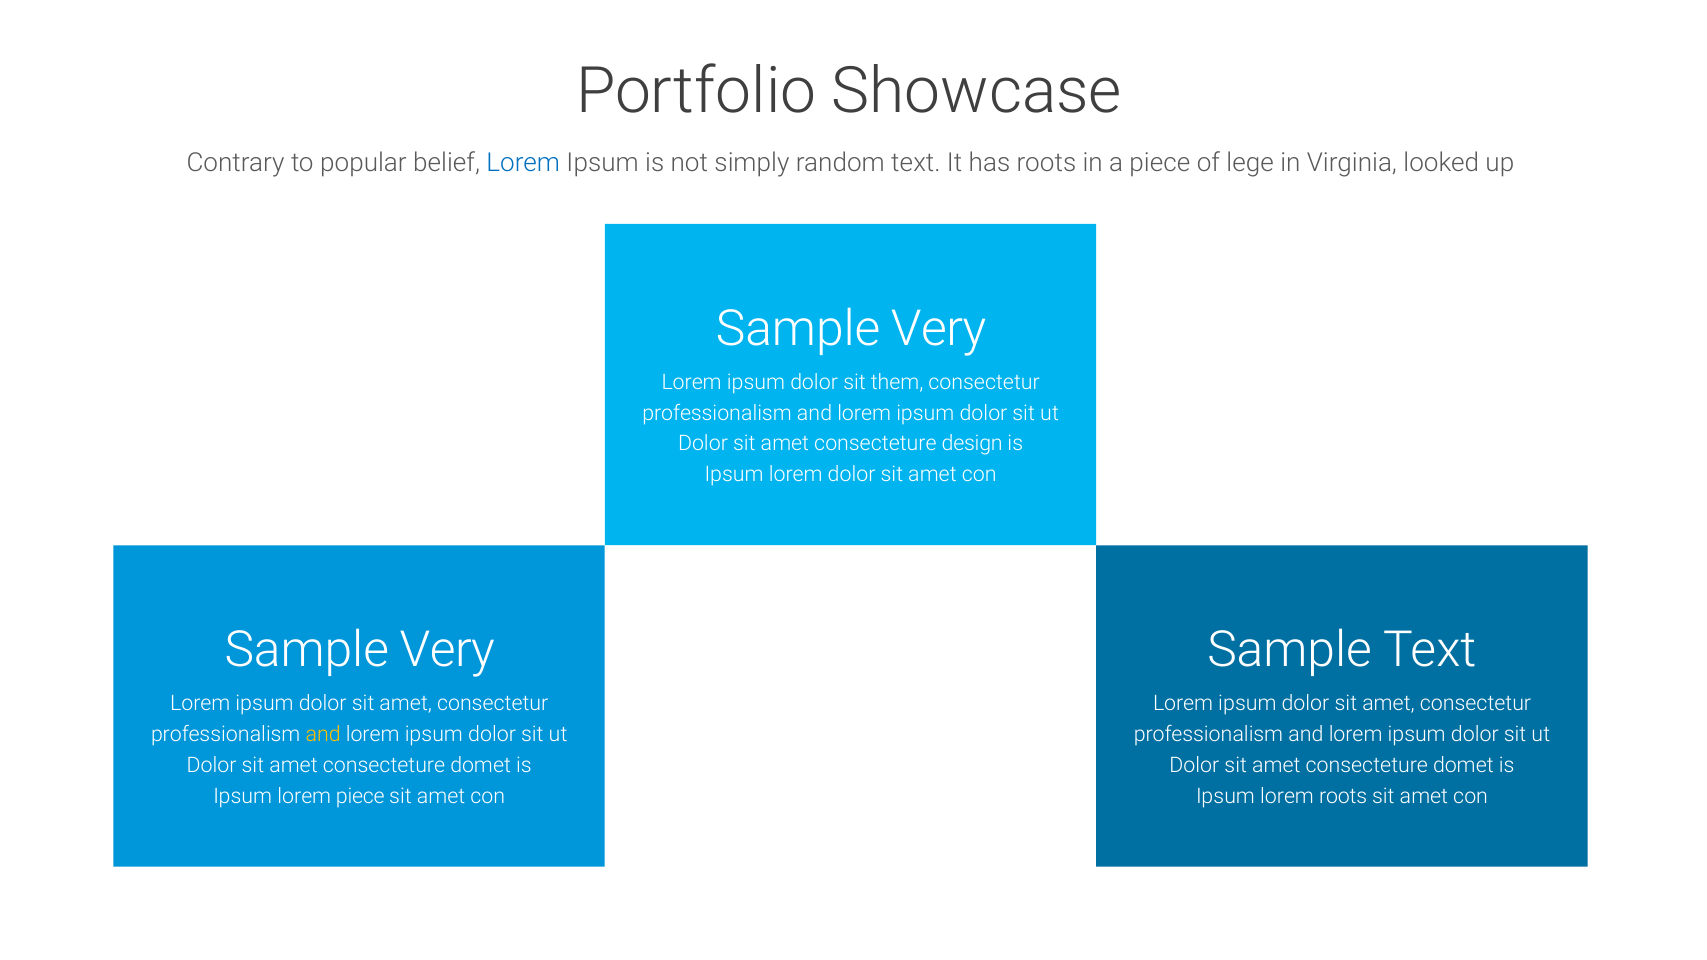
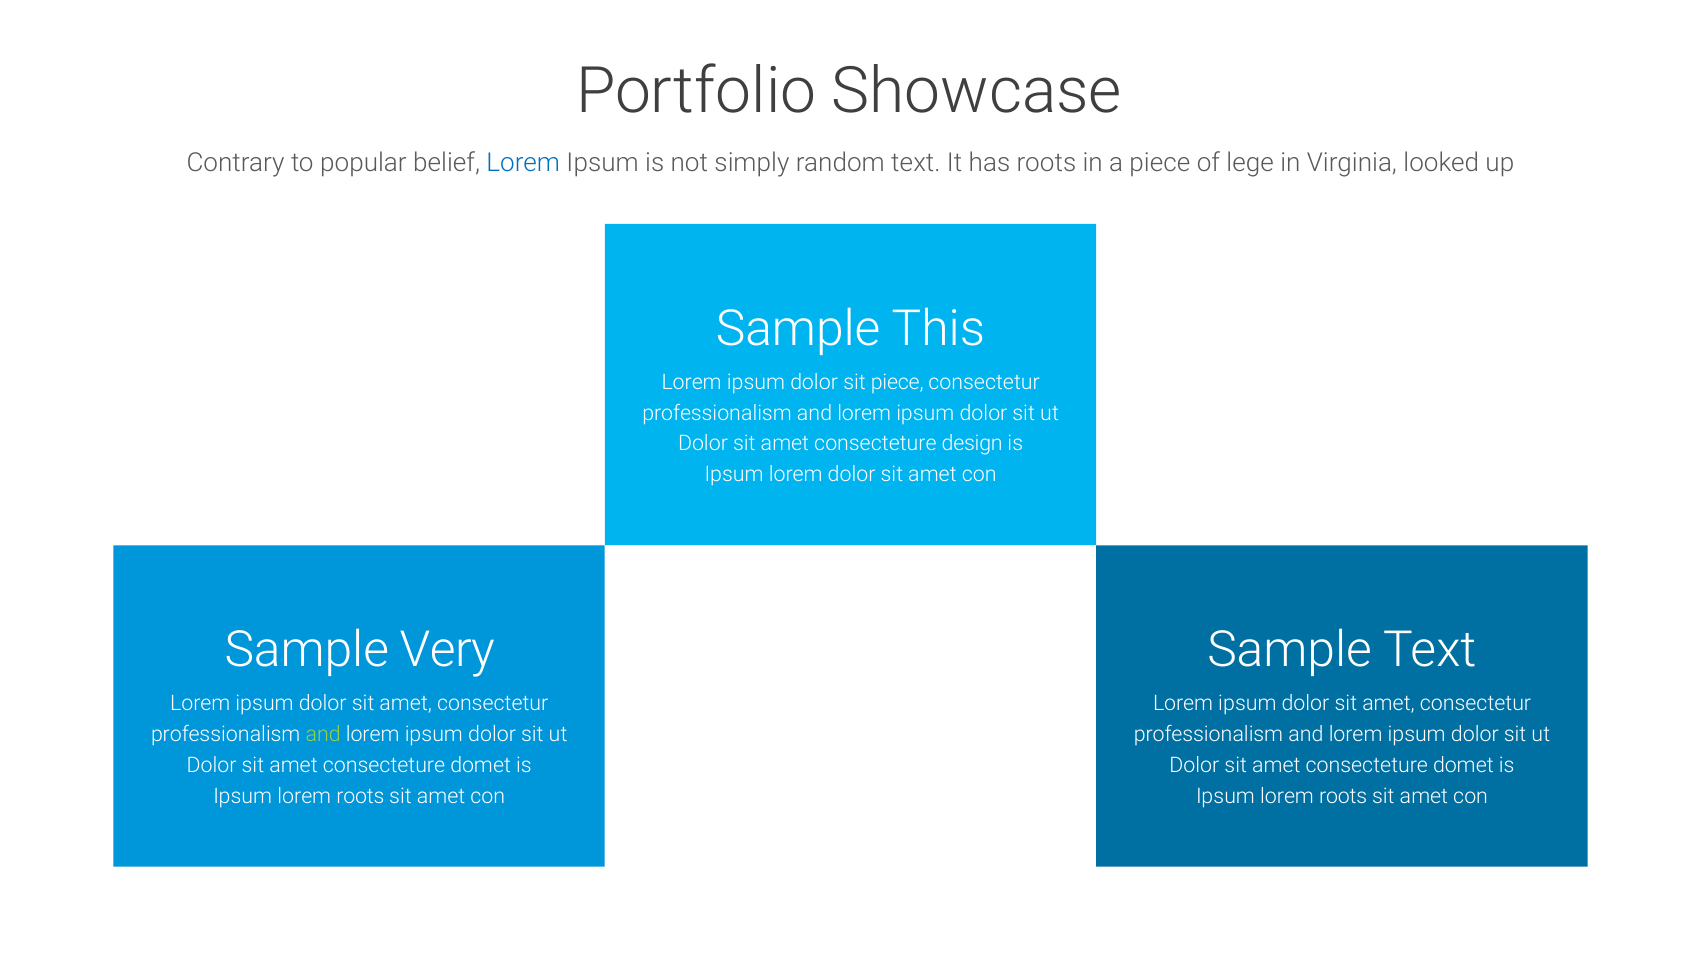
Very at (939, 329): Very -> This
sit them: them -> piece
and at (323, 735) colour: yellow -> light green
piece at (360, 796): piece -> roots
